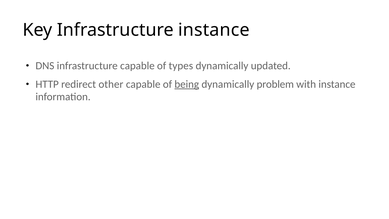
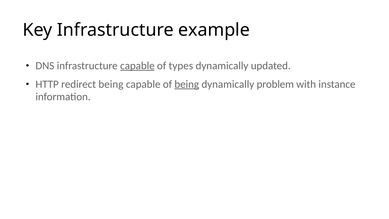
Infrastructure instance: instance -> example
capable at (137, 66) underline: none -> present
redirect other: other -> being
